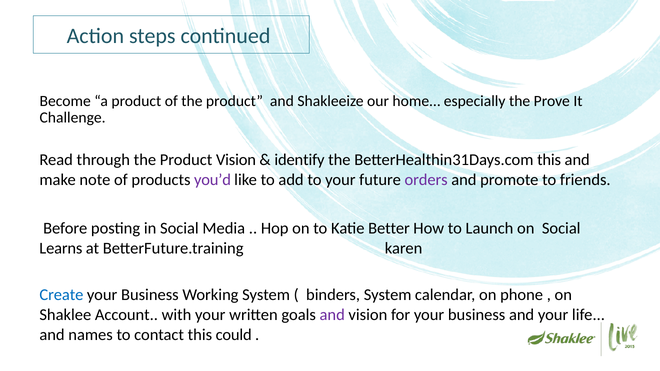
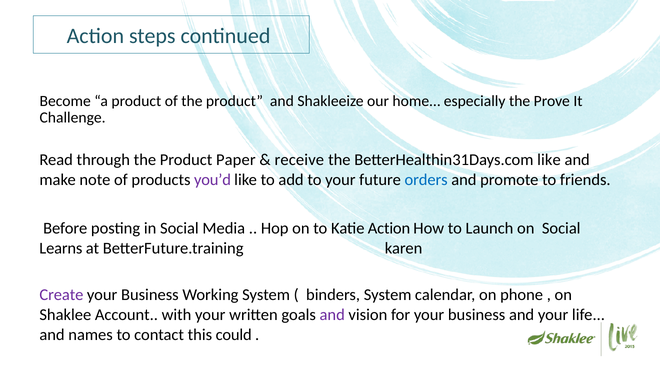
Product Vision: Vision -> Paper
identify: identify -> receive
BetterHealthin31Days.com this: this -> like
orders colour: purple -> blue
Katie Better: Better -> Action
Create colour: blue -> purple
